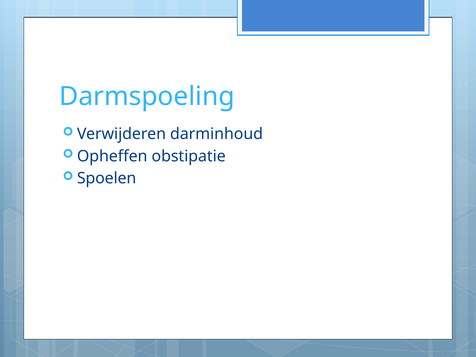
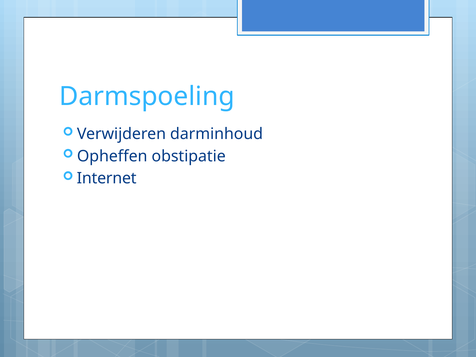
Spoelen: Spoelen -> Internet
